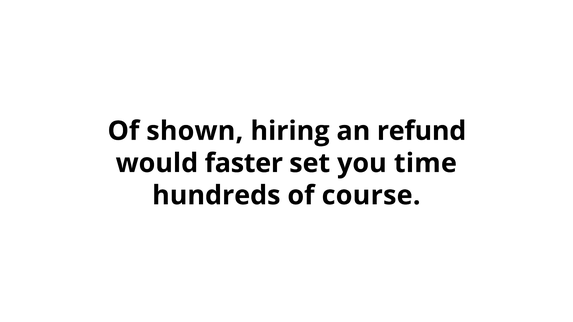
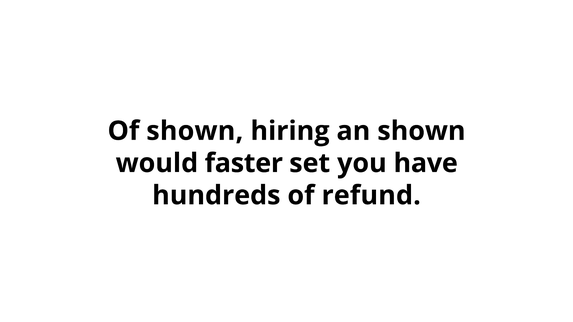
an refund: refund -> shown
time: time -> have
course: course -> refund
